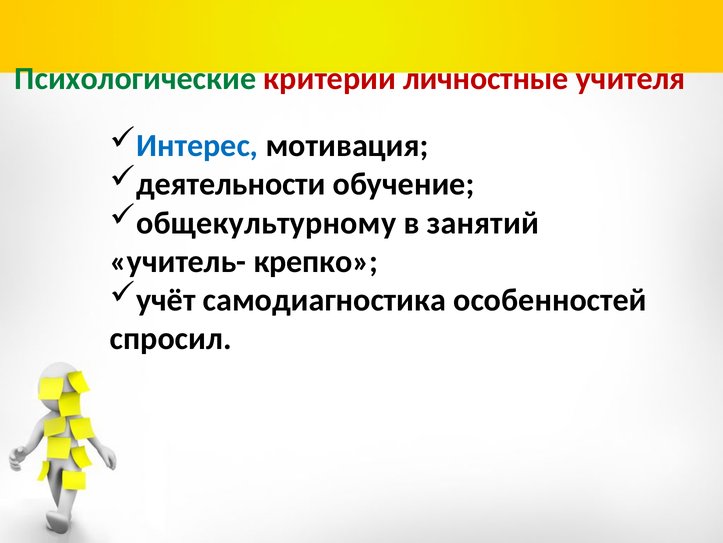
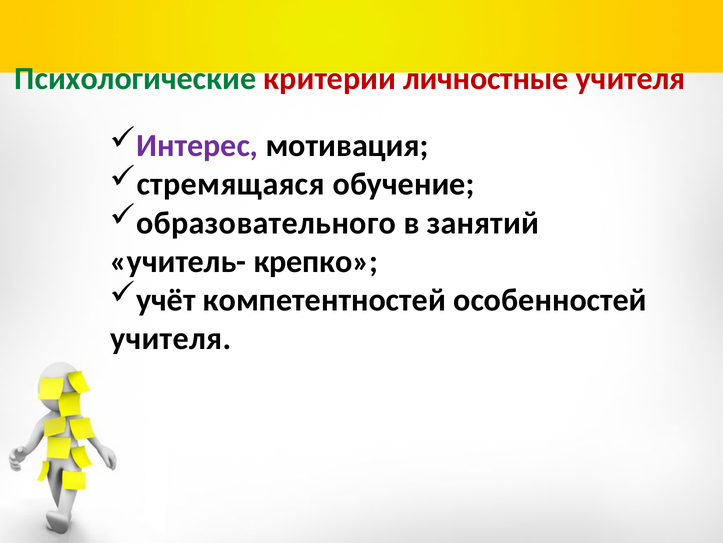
Интерес colour: blue -> purple
деятельности: деятельности -> стремящаяся
общекультурному: общекультурному -> образовательного
самодиагностика: самодиагностика -> компетентностей
спросил at (171, 338): спросил -> учителя
